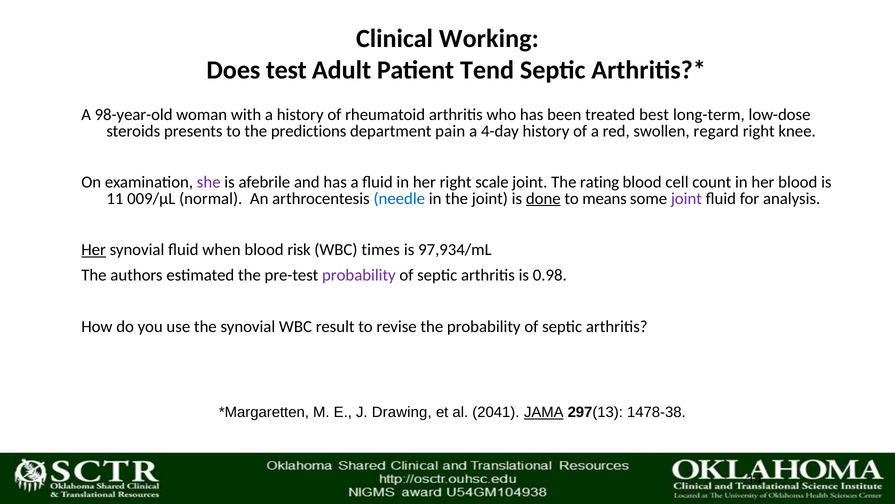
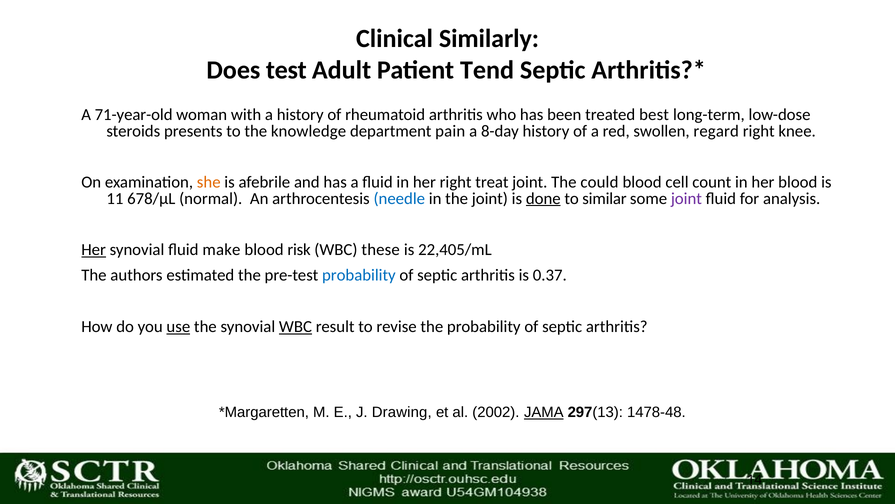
Working: Working -> Similarly
98-year-old: 98-year-old -> 71-year-old
predictions: predictions -> knowledge
4-day: 4-day -> 8-day
she colour: purple -> orange
scale: scale -> treat
rating: rating -> could
009/µL: 009/µL -> 678/µL
means: means -> similar
when: when -> make
times: times -> these
97,934/mL: 97,934/mL -> 22,405/mL
probability at (359, 275) colour: purple -> blue
0.98: 0.98 -> 0.37
use underline: none -> present
WBC at (296, 326) underline: none -> present
2041: 2041 -> 2002
1478-38: 1478-38 -> 1478-48
